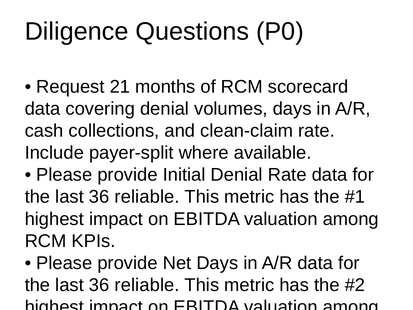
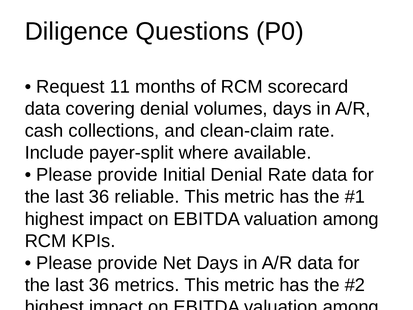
21: 21 -> 11
reliable at (147, 285): reliable -> metrics
